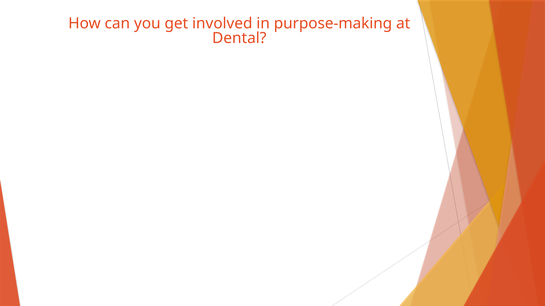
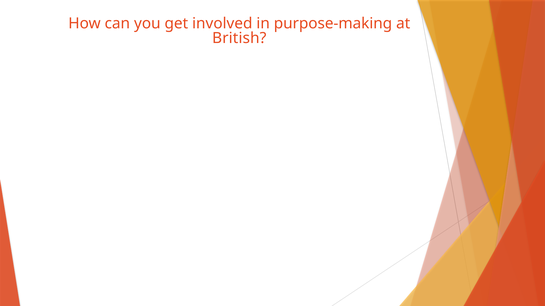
Dental: Dental -> British
